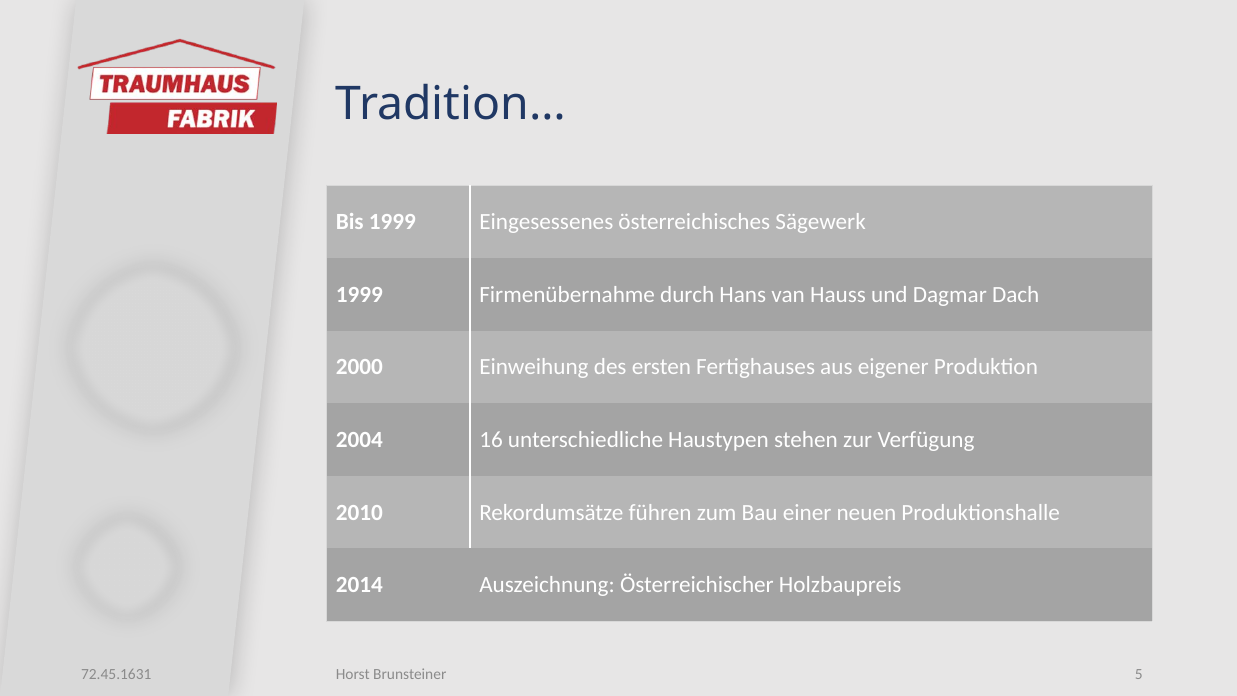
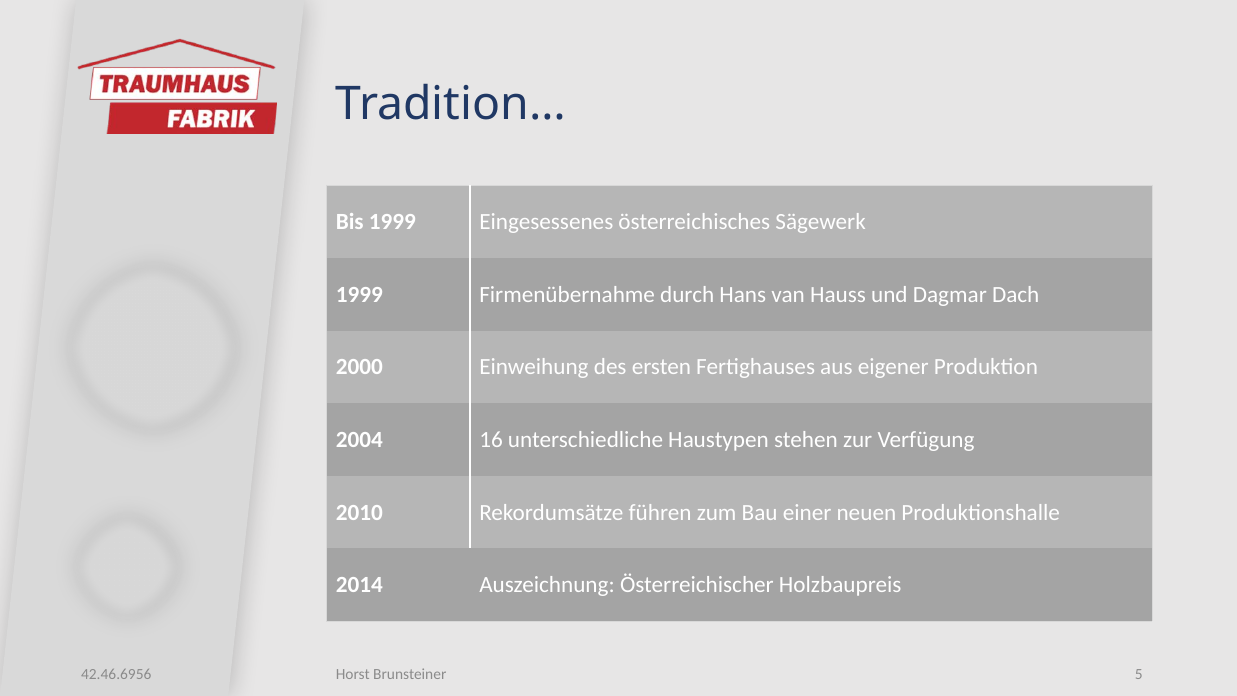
72.45.1631: 72.45.1631 -> 42.46.6956
